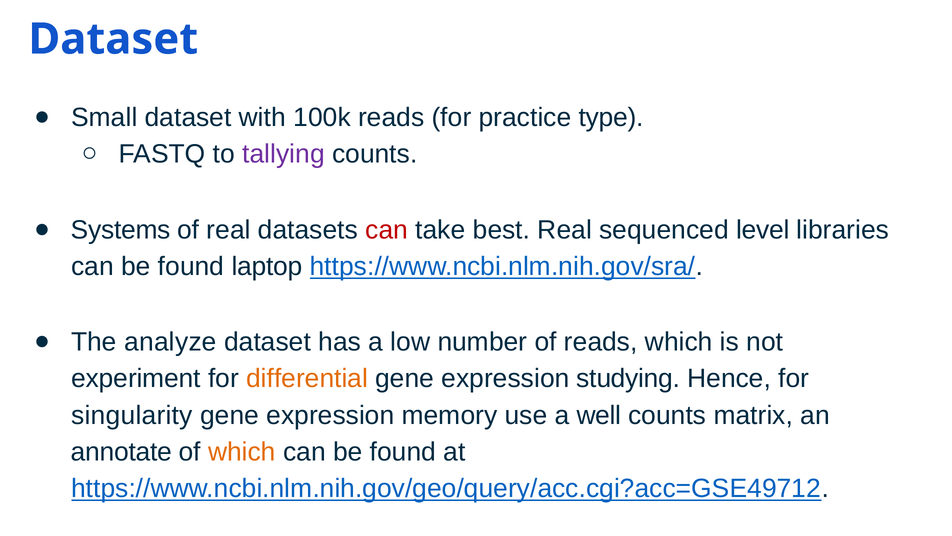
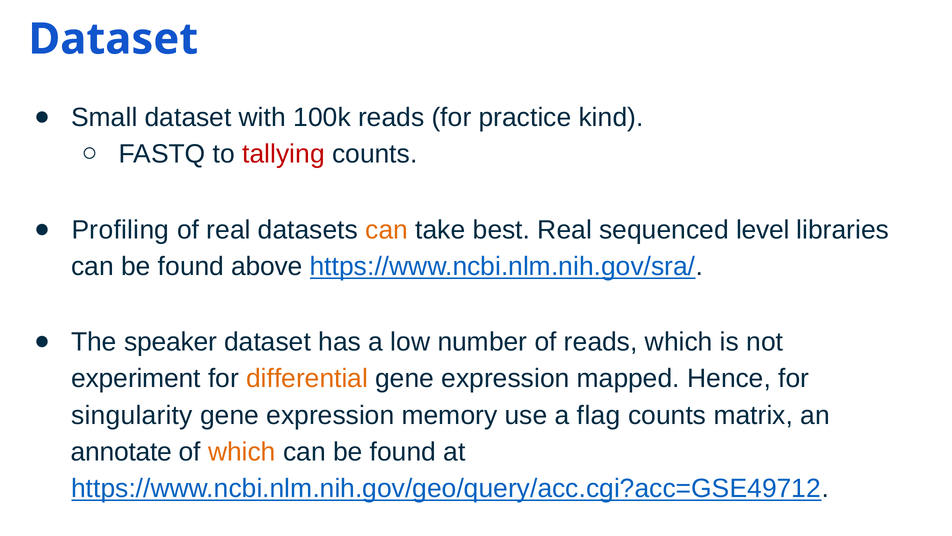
type: type -> kind
tallying colour: purple -> red
Systems: Systems -> Profiling
can at (387, 230) colour: red -> orange
laptop: laptop -> above
analyze: analyze -> speaker
studying: studying -> mapped
well: well -> flag
